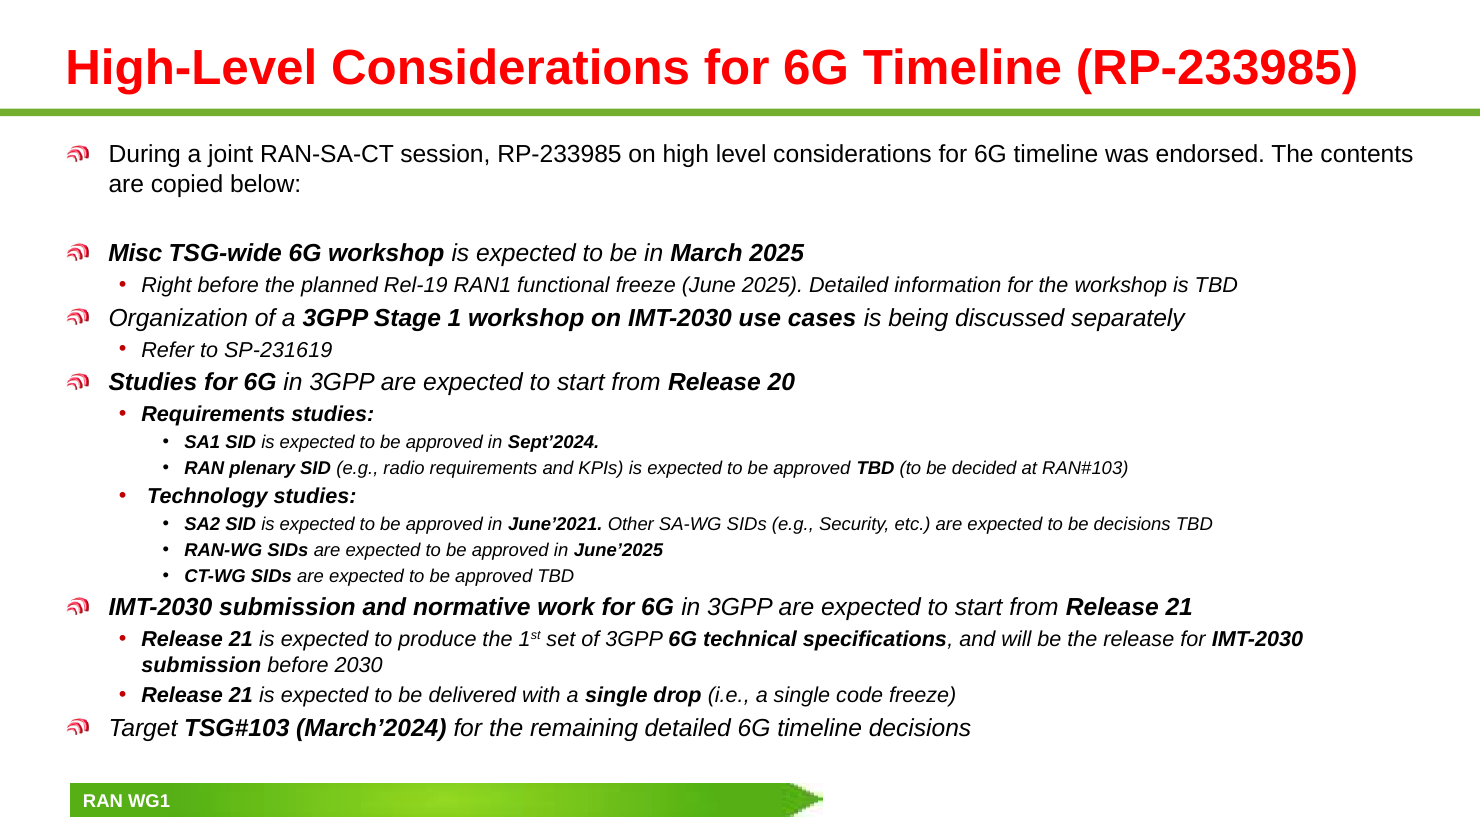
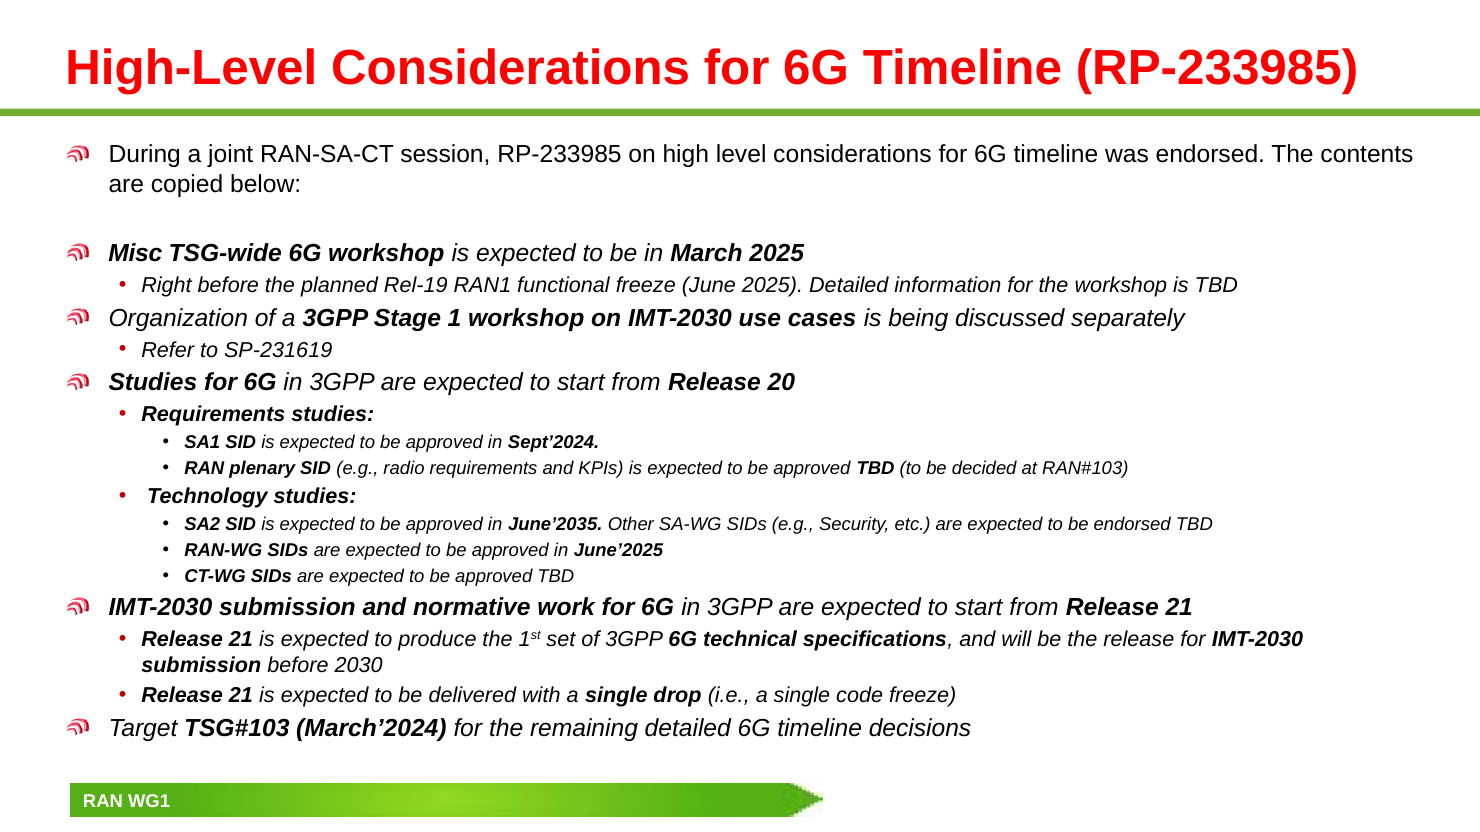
June’2021: June’2021 -> June’2035
be decisions: decisions -> endorsed
